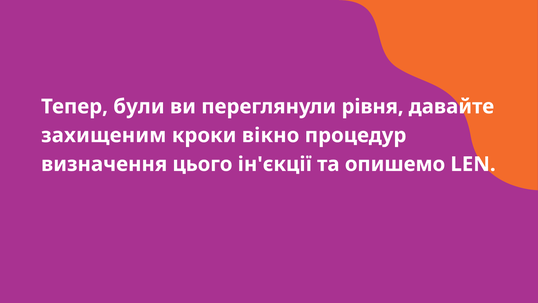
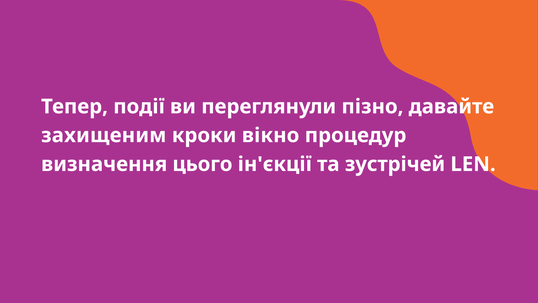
були: були -> події
рівня: рівня -> пізно
опишемо: опишемо -> зустрічей
